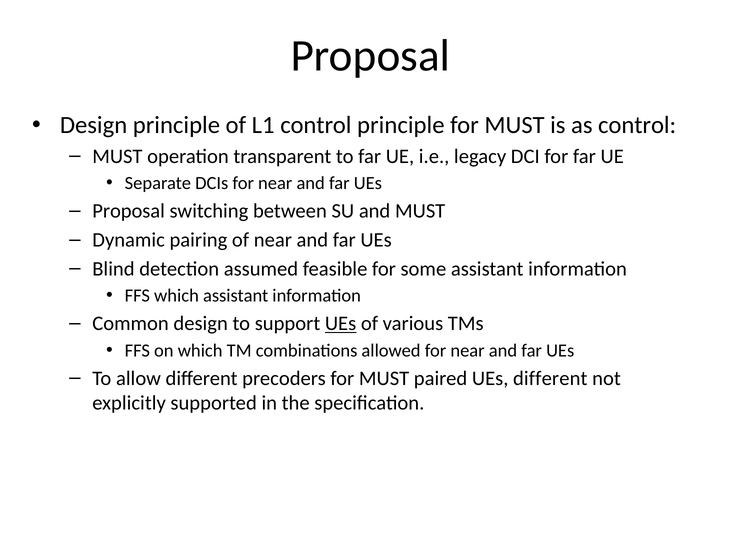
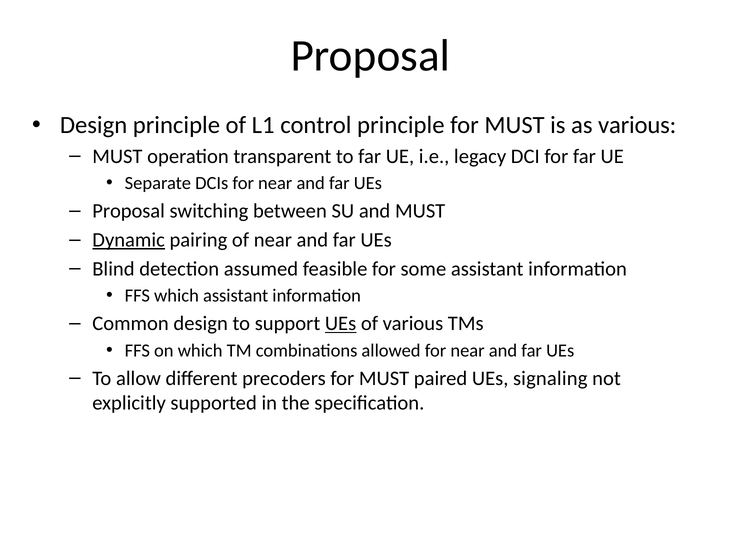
as control: control -> various
Dynamic underline: none -> present
UEs different: different -> signaling
